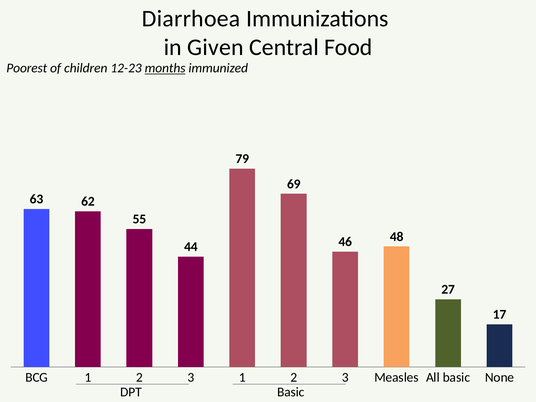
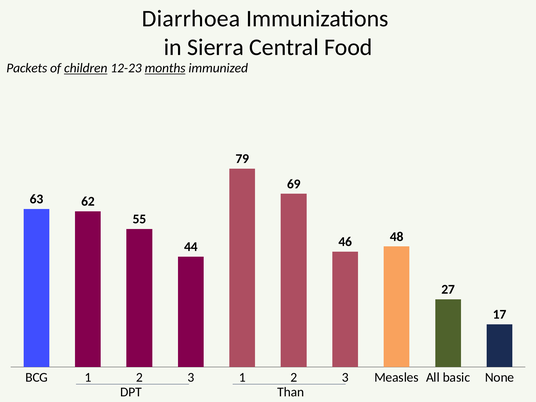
Given: Given -> Sierra
Poorest: Poorest -> Packets
children underline: none -> present
DPT Basic: Basic -> Than
